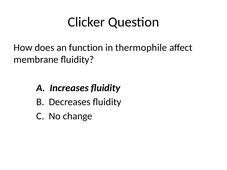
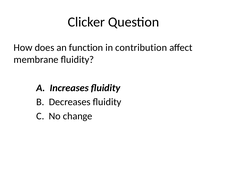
thermophile: thermophile -> contribution
